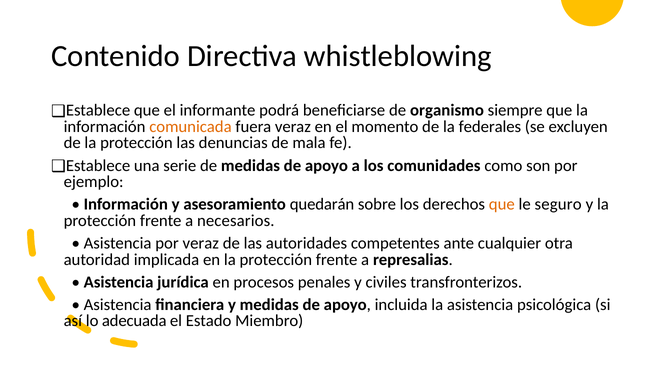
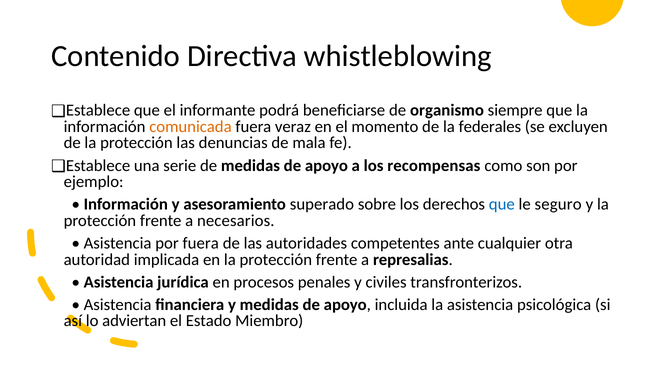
comunidades: comunidades -> recompensas
quedarán: quedarán -> superado
que at (502, 204) colour: orange -> blue
por veraz: veraz -> fuera
adecuada: adecuada -> adviertan
